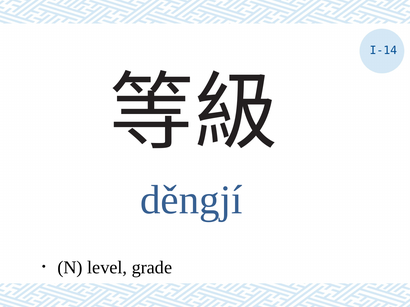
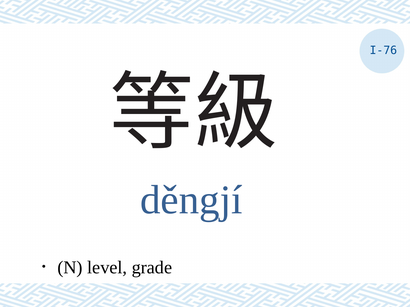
I-14: I-14 -> I-76
